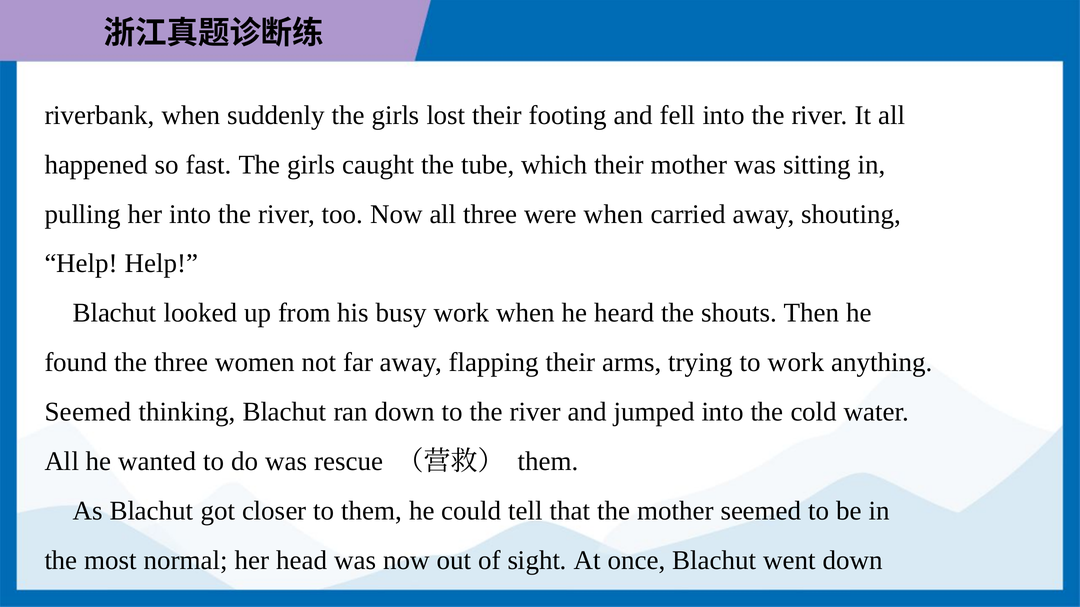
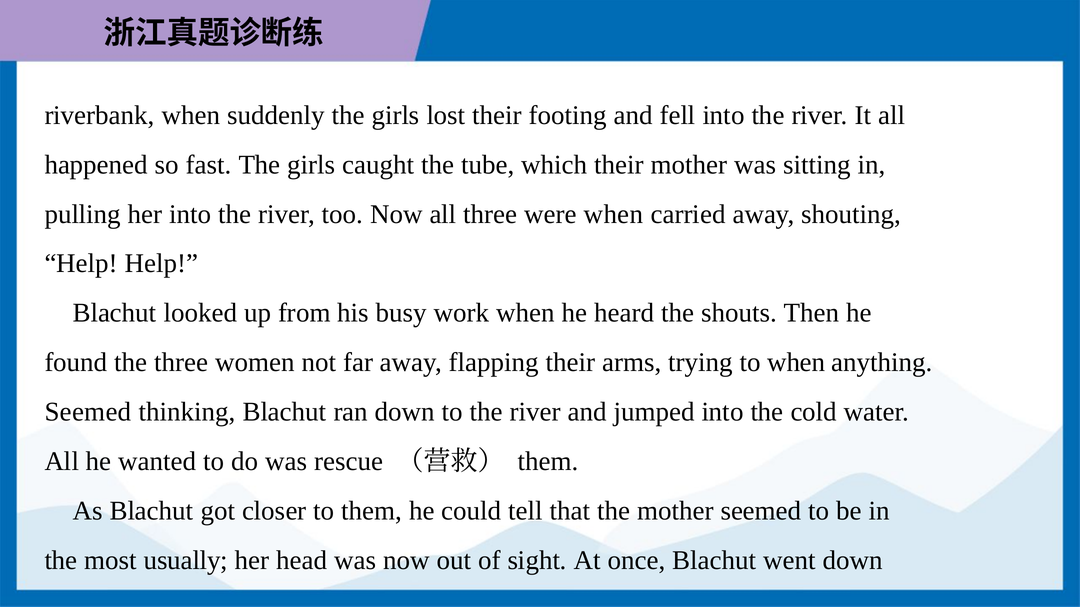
to work: work -> when
normal: normal -> usually
